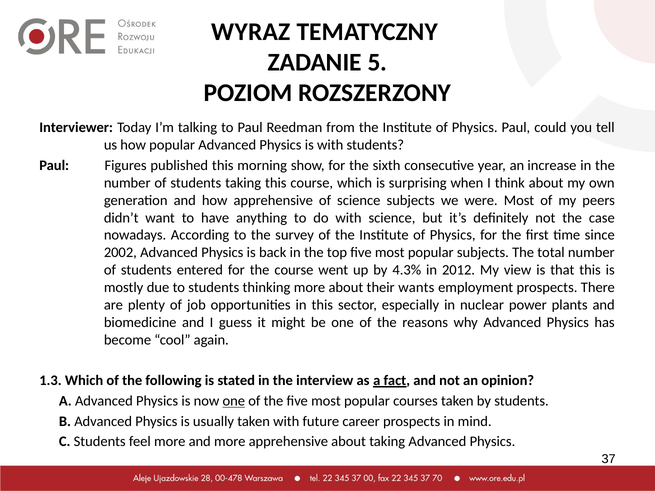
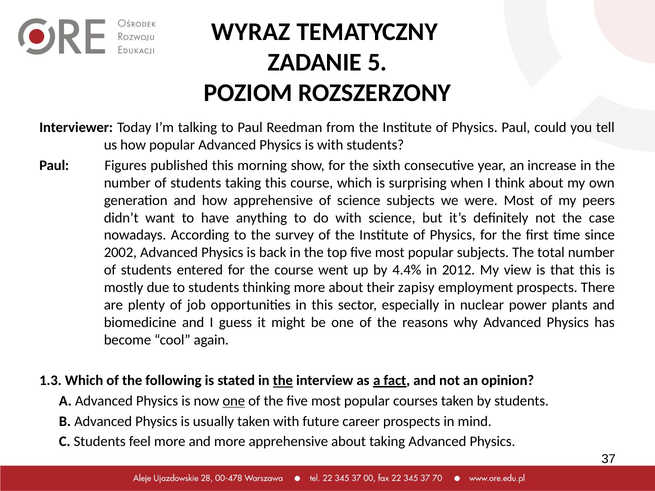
4.3%: 4.3% -> 4.4%
wants: wants -> zapisy
the at (283, 381) underline: none -> present
